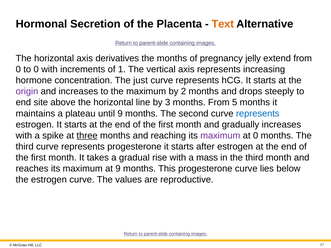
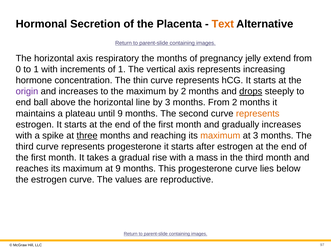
derivatives: derivatives -> respiratory
to 0: 0 -> 1
just: just -> thin
drops underline: none -> present
site: site -> ball
From 5: 5 -> 2
represents at (258, 114) colour: blue -> orange
maximum at (220, 136) colour: purple -> orange
at 0: 0 -> 3
